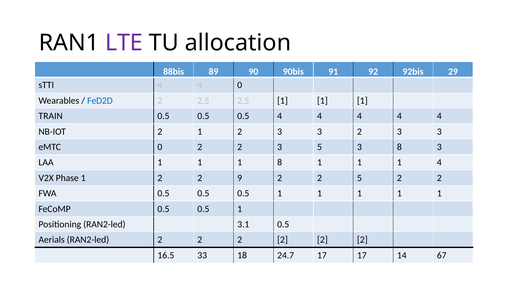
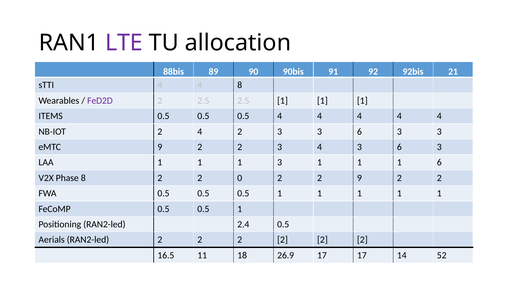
29: 29 -> 21
4 0: 0 -> 8
FeD2D colour: blue -> purple
TRAIN: TRAIN -> ITEMS
2 1: 1 -> 4
3 3 2: 2 -> 6
eMTC 0: 0 -> 9
3 5: 5 -> 4
8 at (399, 147): 8 -> 6
1 8: 8 -> 3
1 4: 4 -> 6
Phase 1: 1 -> 8
9: 9 -> 0
2 5: 5 -> 9
3.1: 3.1 -> 2.4
33: 33 -> 11
24.7: 24.7 -> 26.9
67: 67 -> 52
